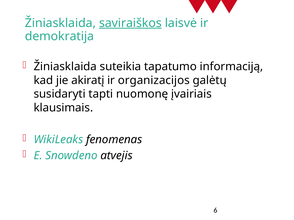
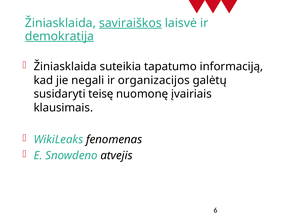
demokratija underline: none -> present
akiratį: akiratį -> negali
tapti: tapti -> teisę
